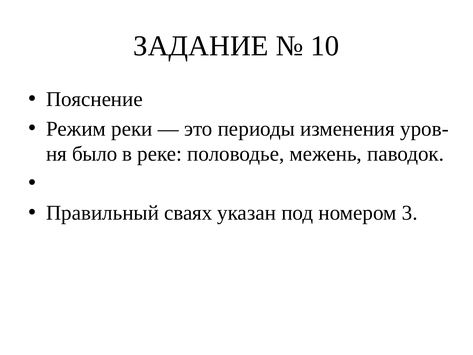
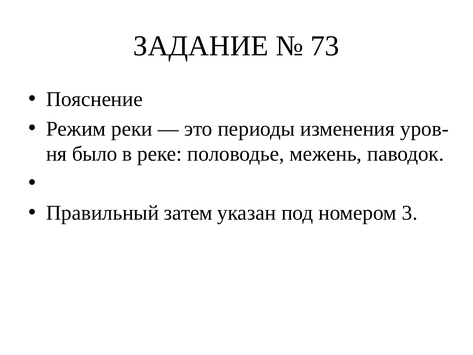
10: 10 -> 73
сваях: сваях -> затем
